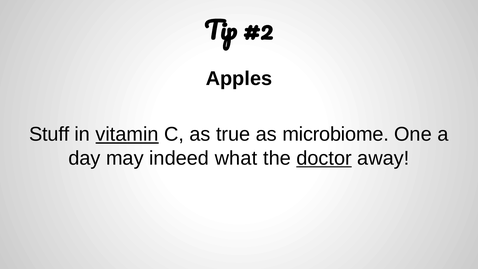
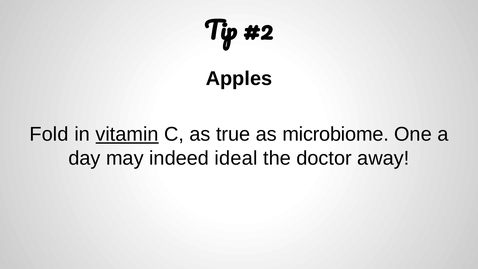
Stuff: Stuff -> Fold
what: what -> ideal
doctor underline: present -> none
